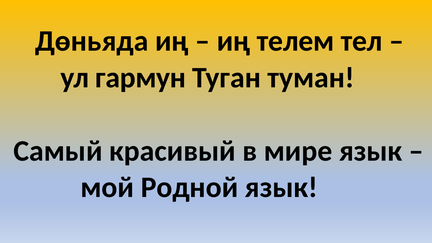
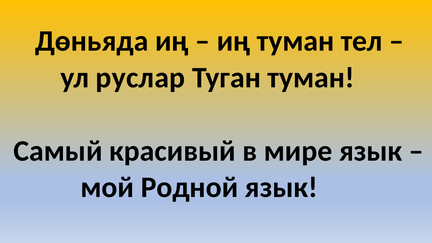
иң телем: телем -> туман
гармун: гармун -> руслар
